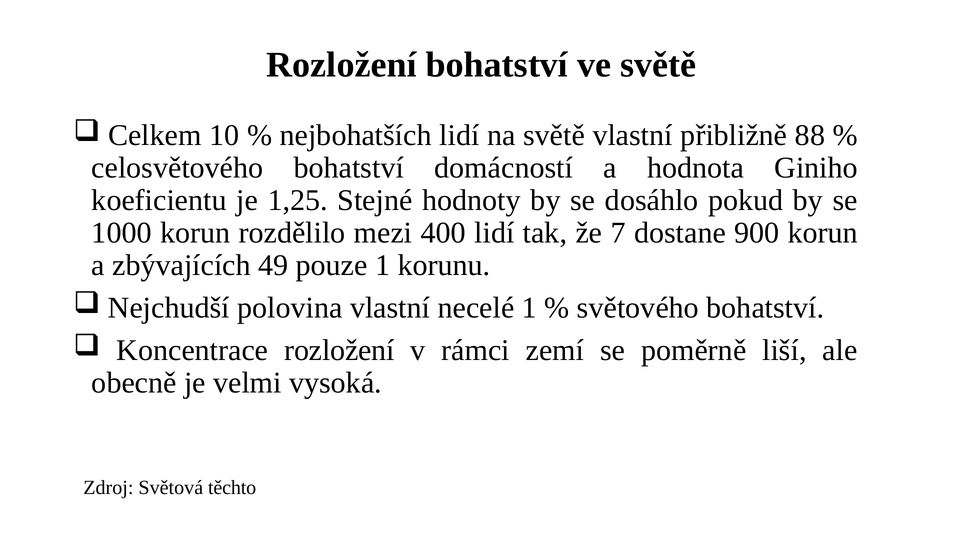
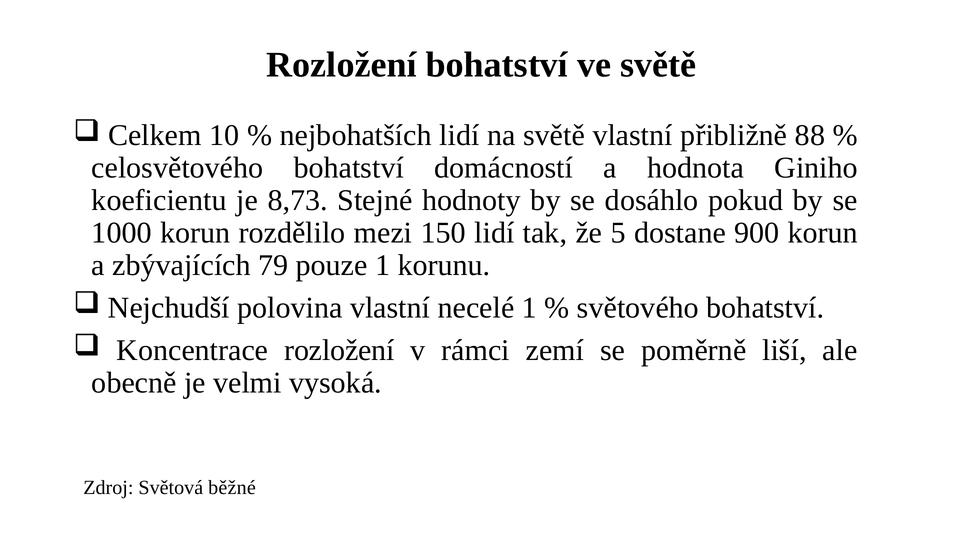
1,25: 1,25 -> 8,73
400: 400 -> 150
7: 7 -> 5
49: 49 -> 79
těchto: těchto -> běžné
